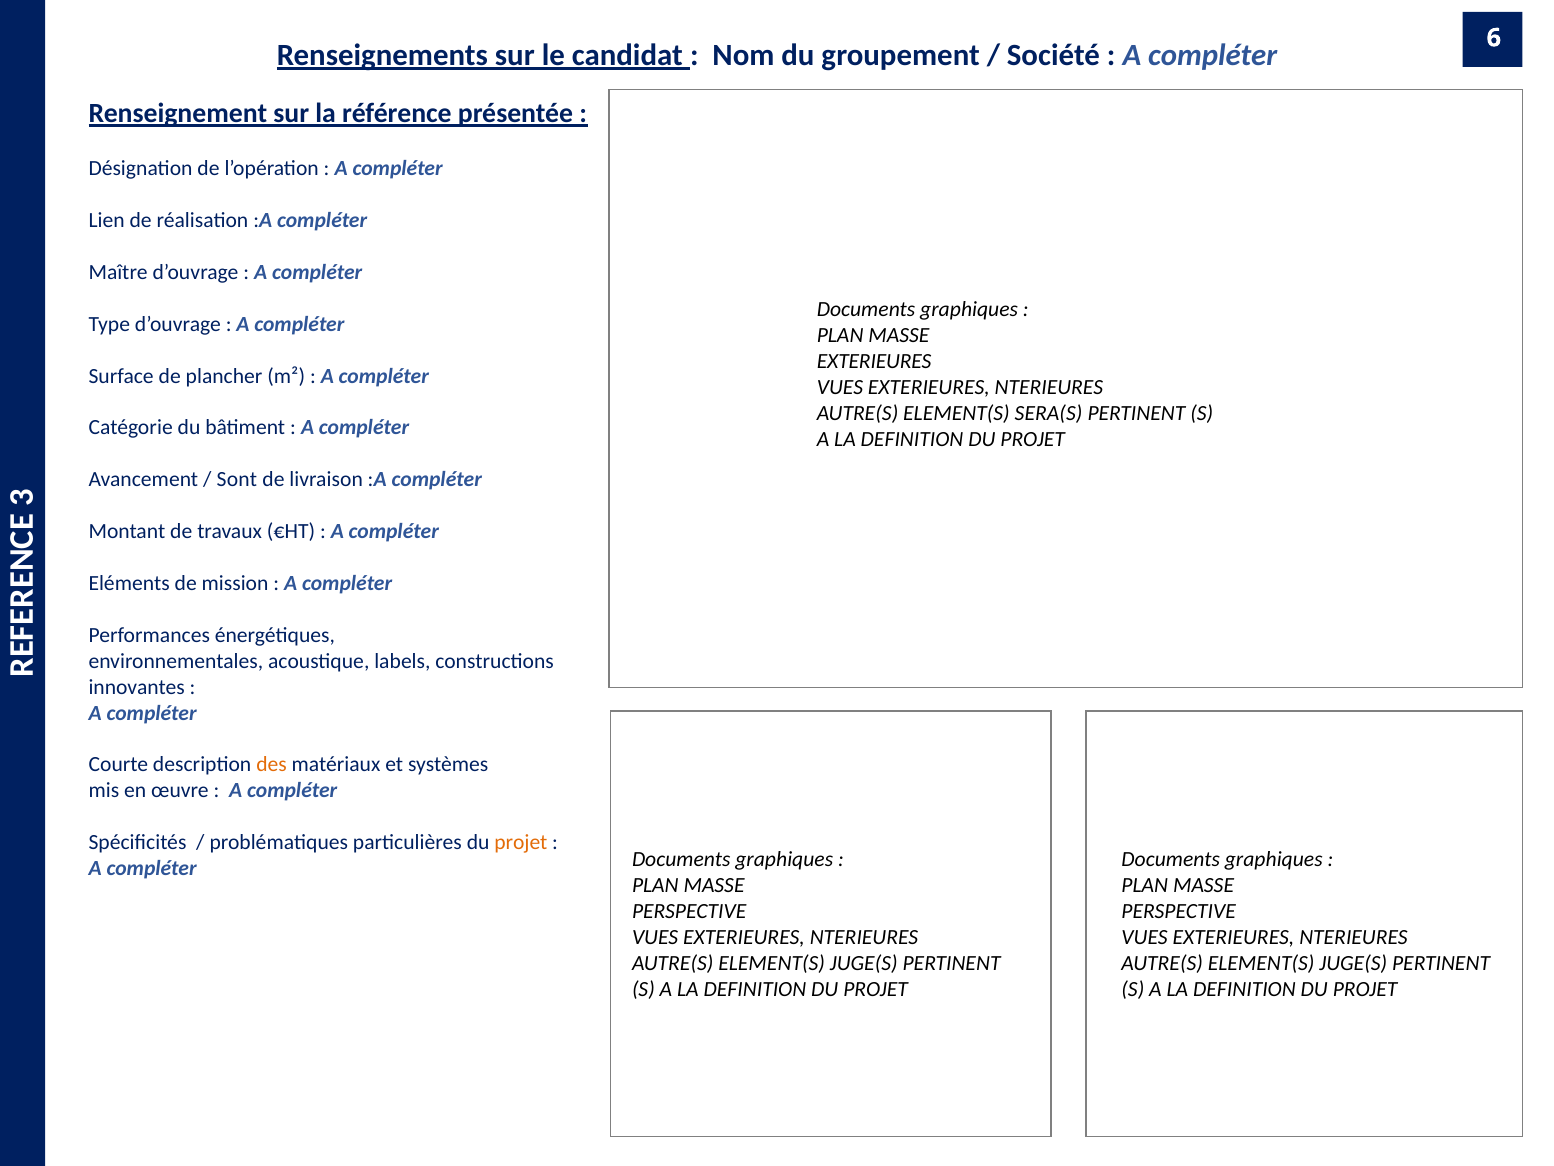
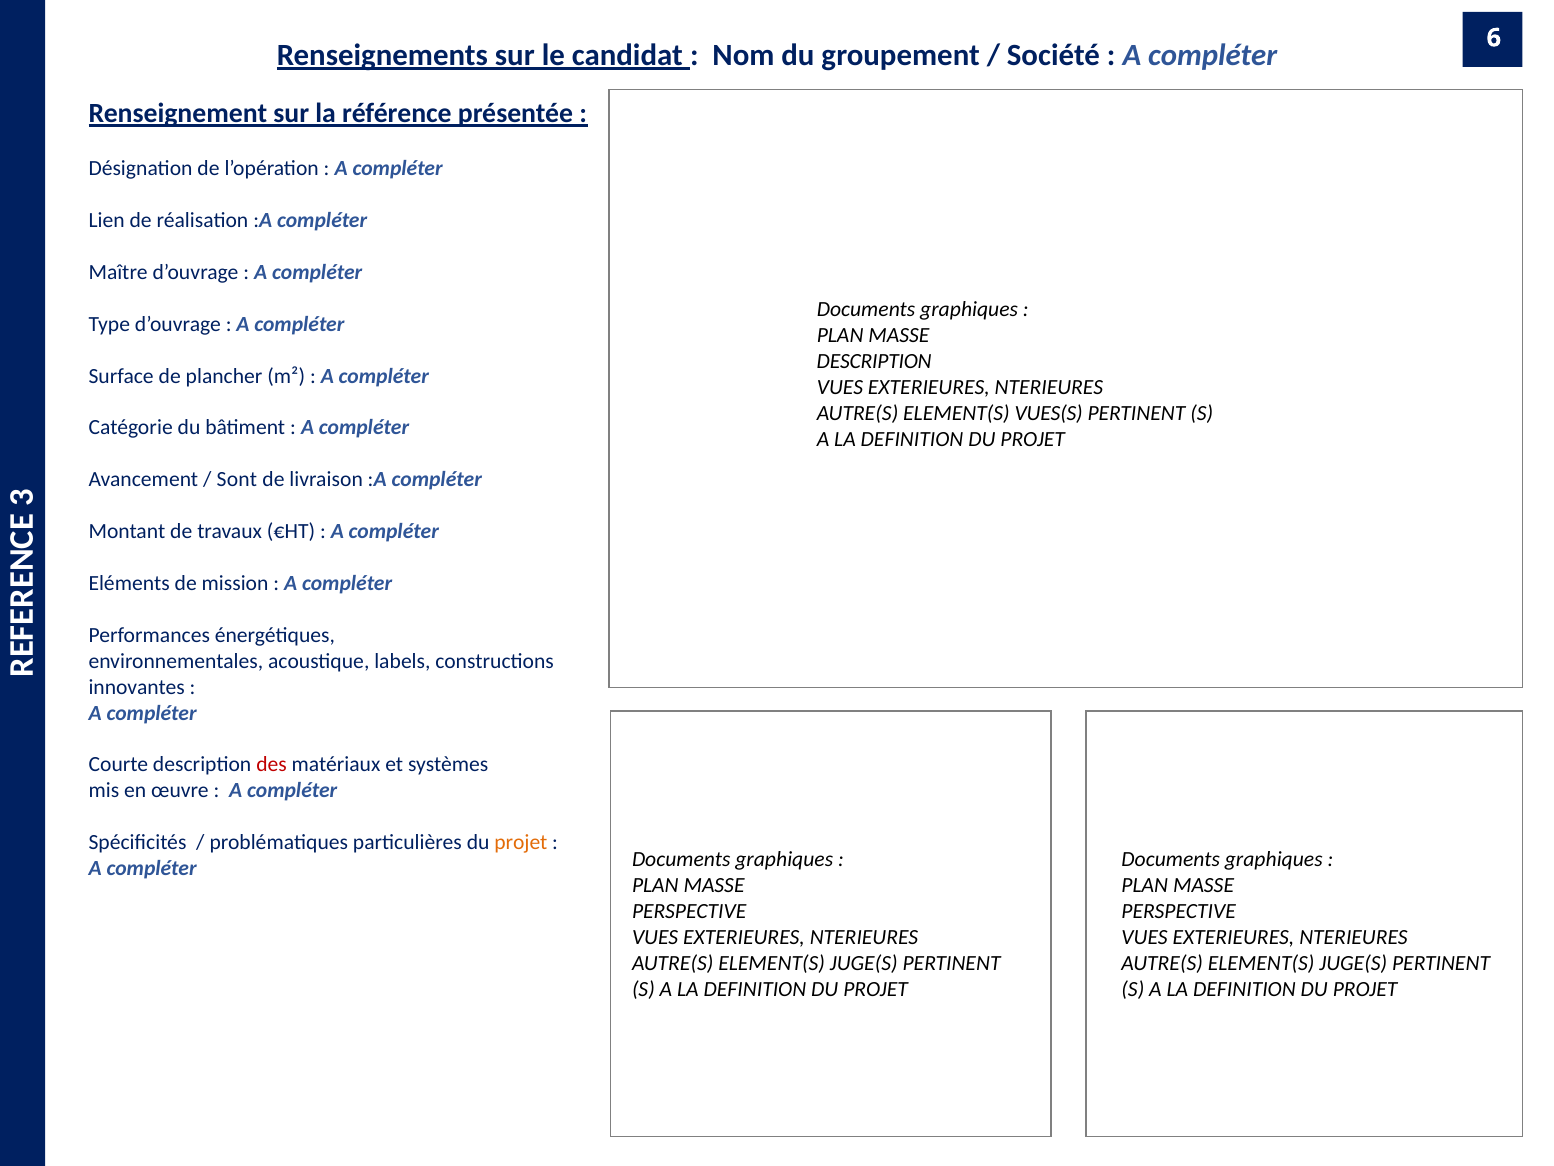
EXTERIEURES at (874, 361): EXTERIEURES -> DESCRIPTION
SERA(S: SERA(S -> VUES(S
des colour: orange -> red
